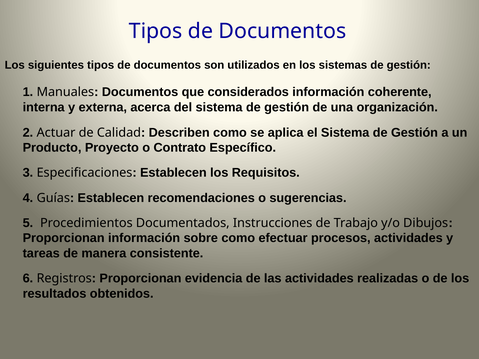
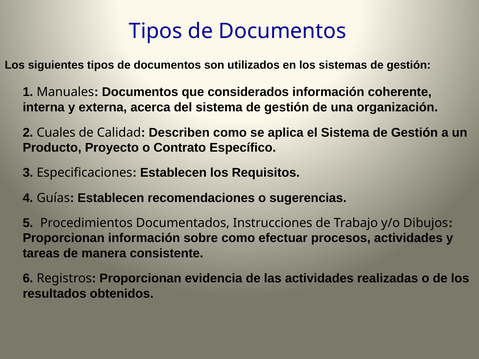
Actuar: Actuar -> Cuales
